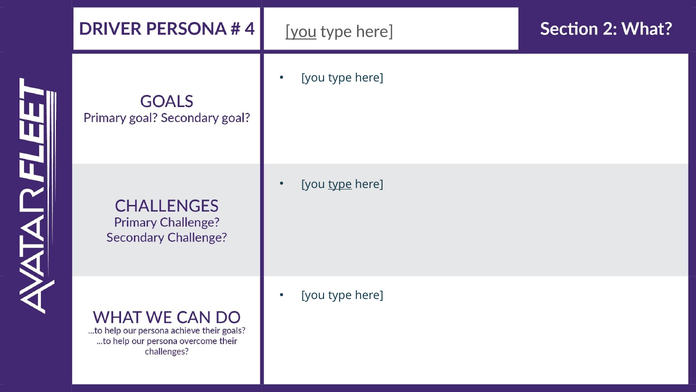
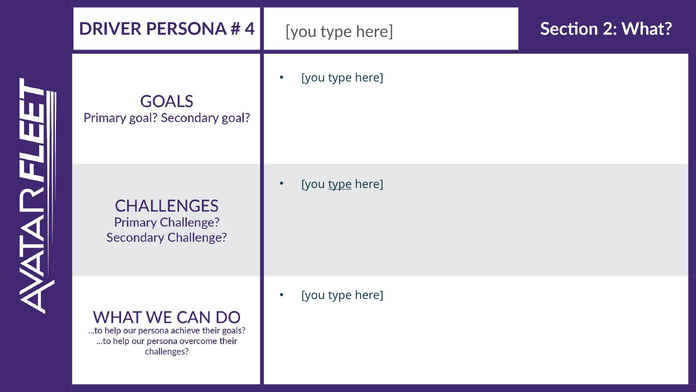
you at (301, 32) underline: present -> none
